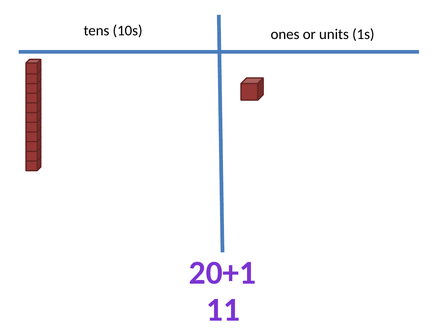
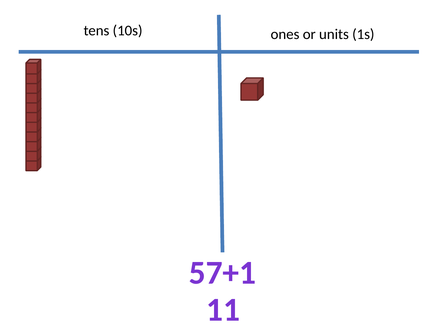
20+1: 20+1 -> 57+1
